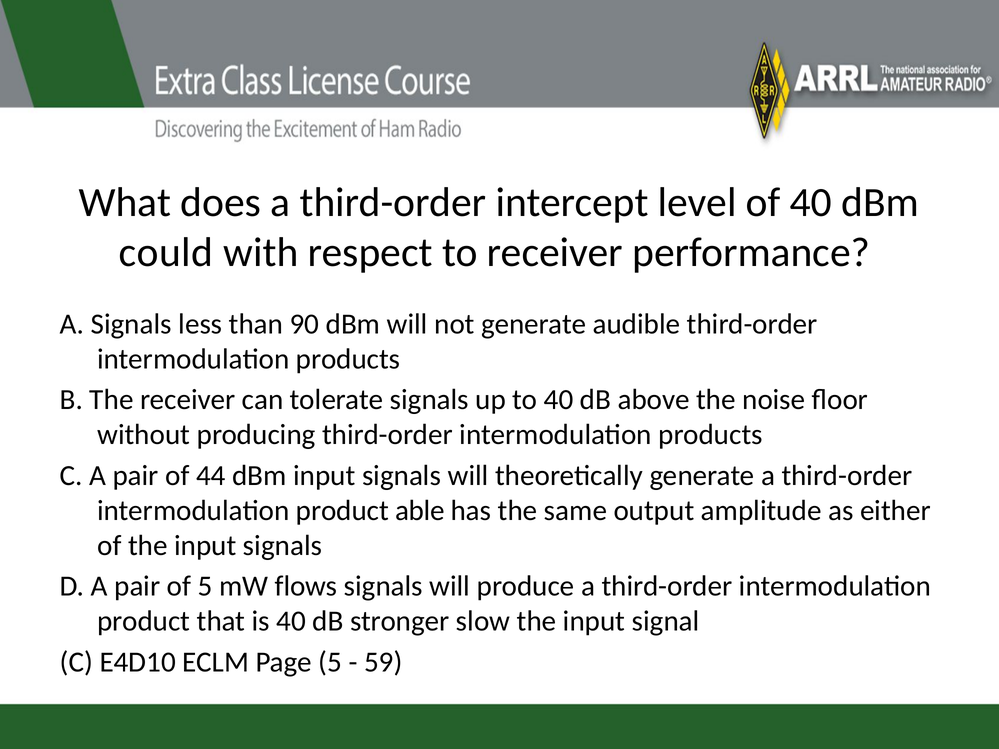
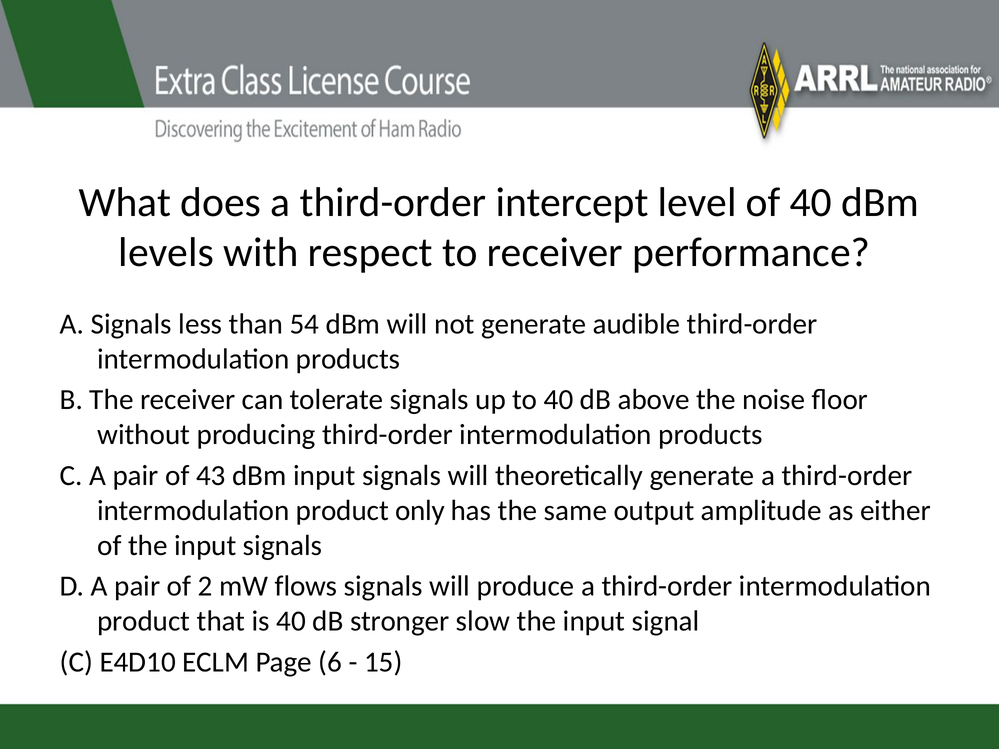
could: could -> levels
90: 90 -> 54
44: 44 -> 43
able: able -> only
of 5: 5 -> 2
Page 5: 5 -> 6
59: 59 -> 15
